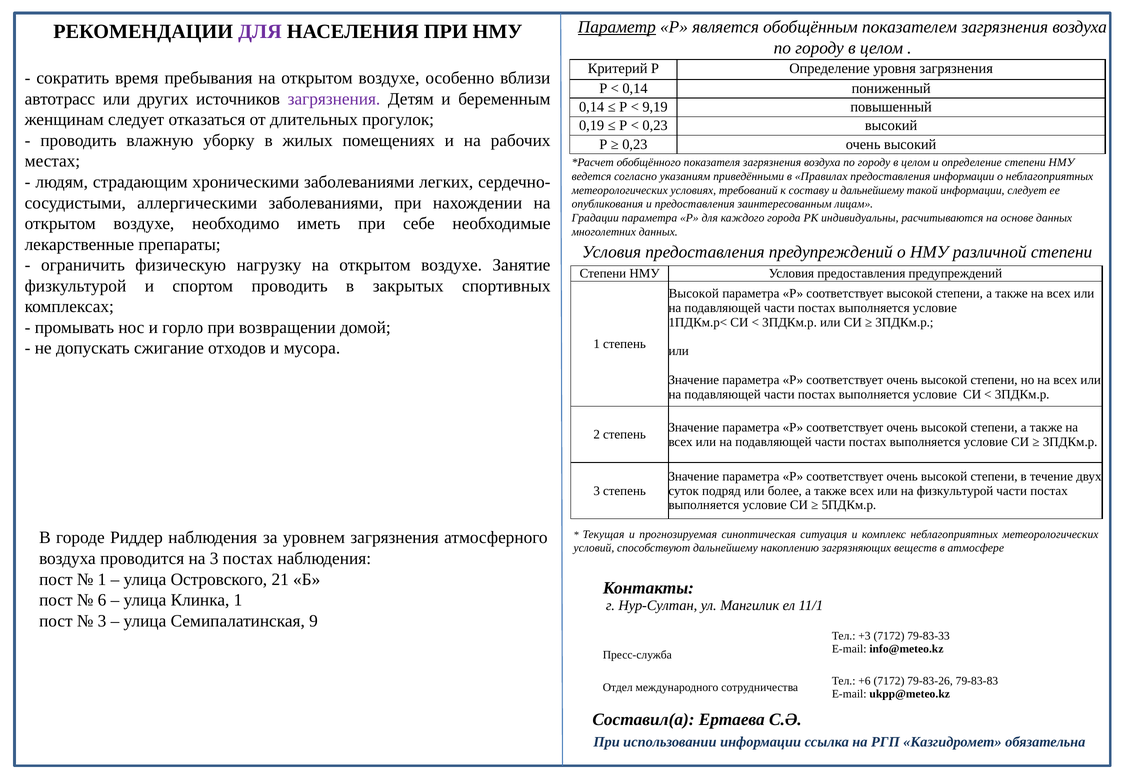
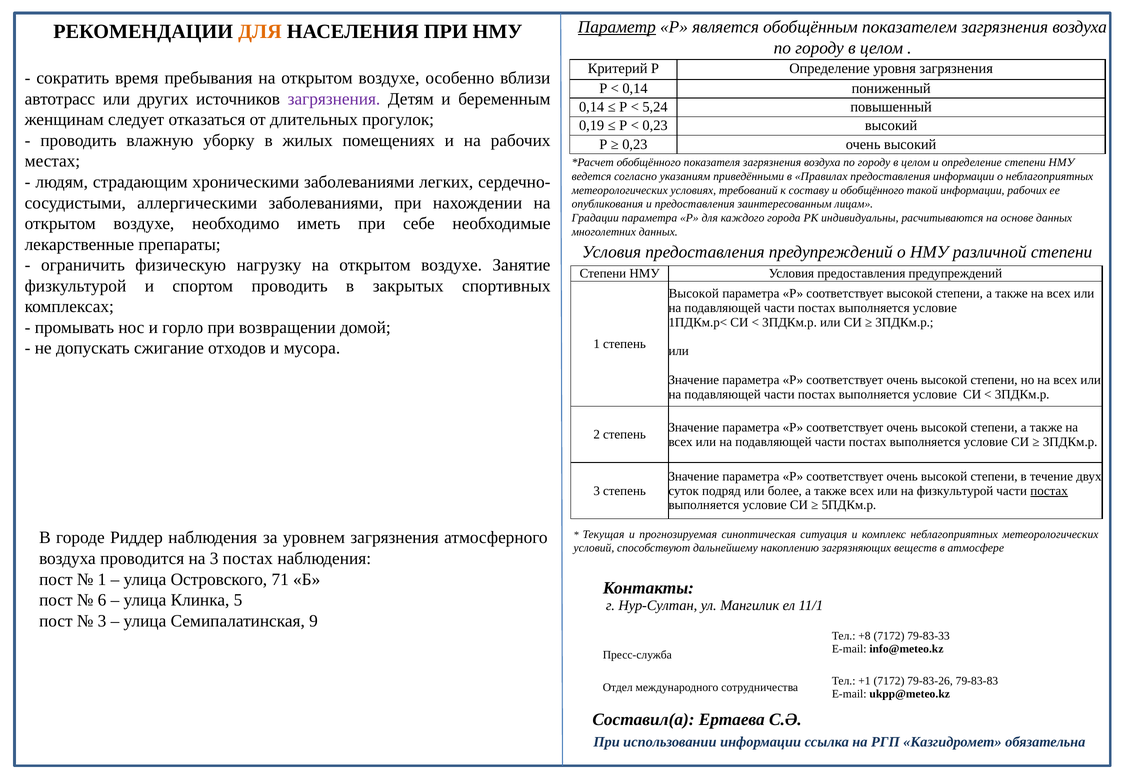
ДЛЯ at (260, 32) colour: purple -> orange
9,19: 9,19 -> 5,24
и дальнейшему: дальнейшему -> обобщённого
информации следует: следует -> рабочих
постах at (1049, 491) underline: none -> present
21: 21 -> 71
Клинка 1: 1 -> 5
+3: +3 -> +8
+6: +6 -> +1
